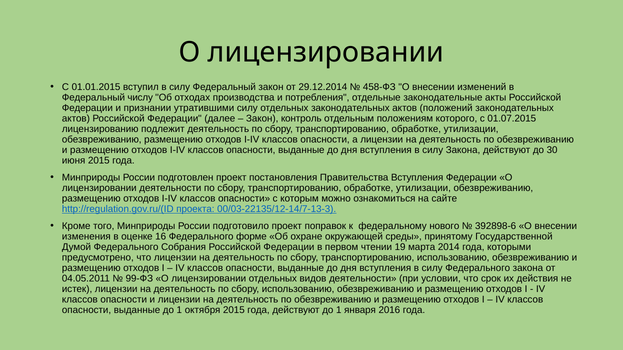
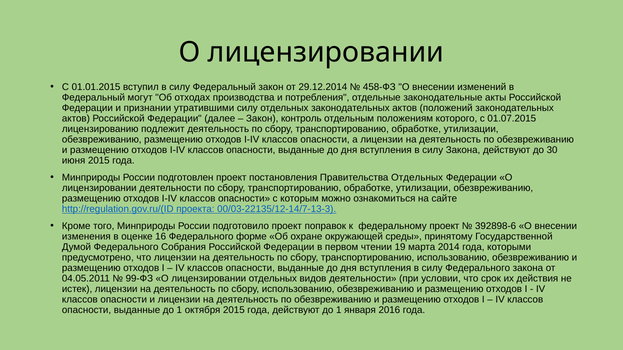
числу: числу -> могут
Правительства Вступления: Вступления -> Отдельных
федеральному нового: нового -> проект
